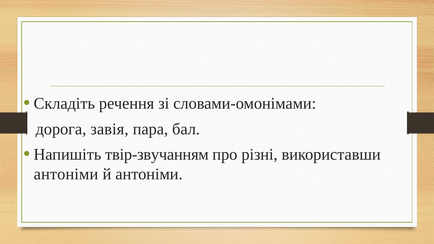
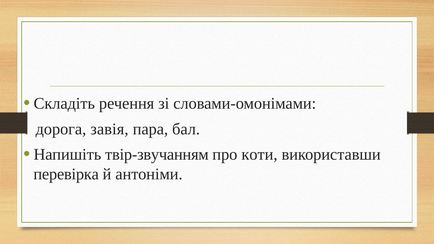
різні: різні -> коти
антоніми at (66, 174): антоніми -> перевірка
